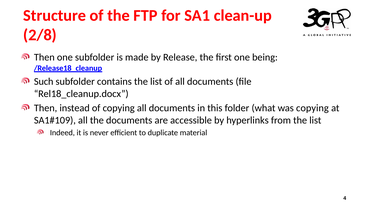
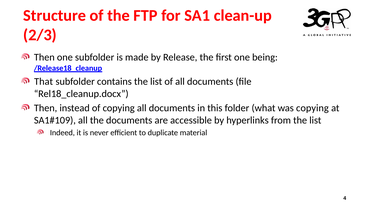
2/8: 2/8 -> 2/3
Such: Such -> That
